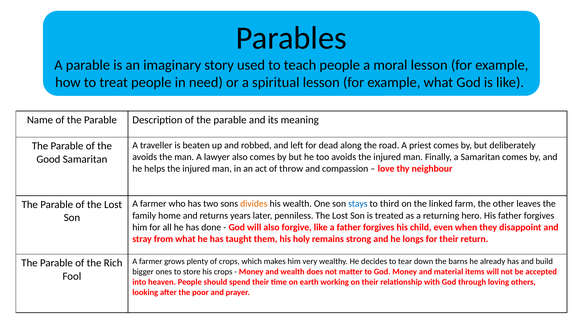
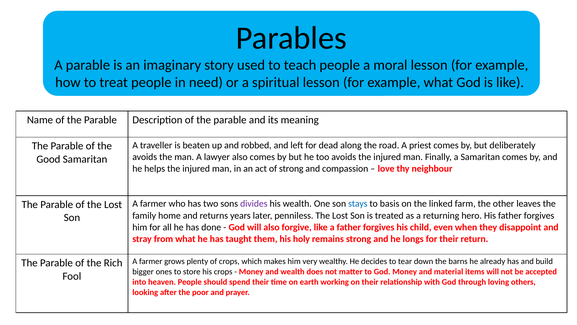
of throw: throw -> strong
divides colour: orange -> purple
third: third -> basis
